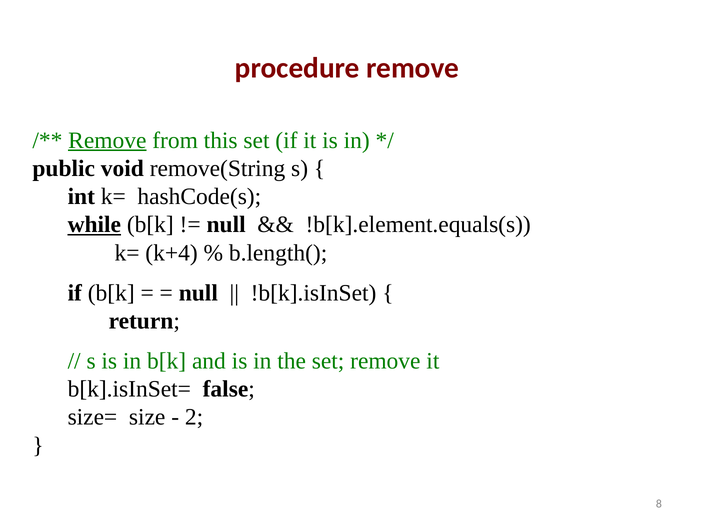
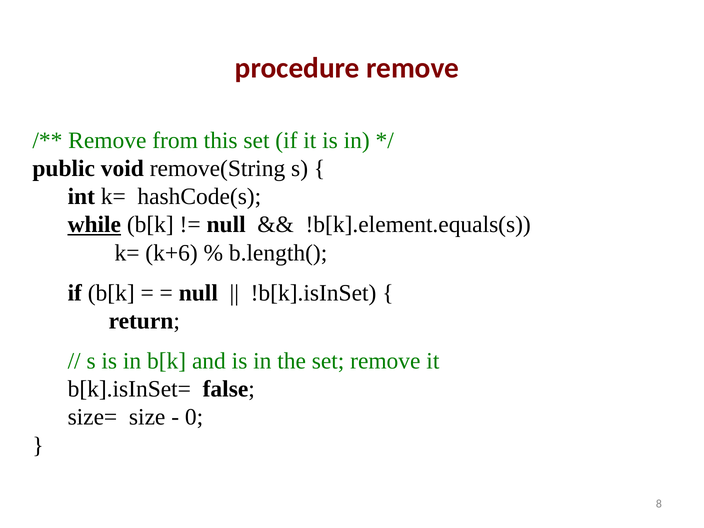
Remove at (107, 140) underline: present -> none
k+4: k+4 -> k+6
2: 2 -> 0
